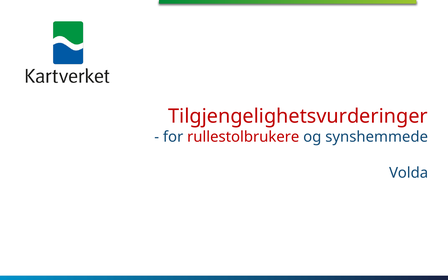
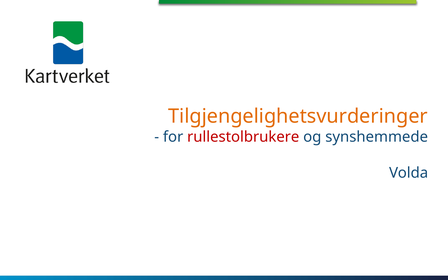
Tilgjengelighetsvurderinger colour: red -> orange
